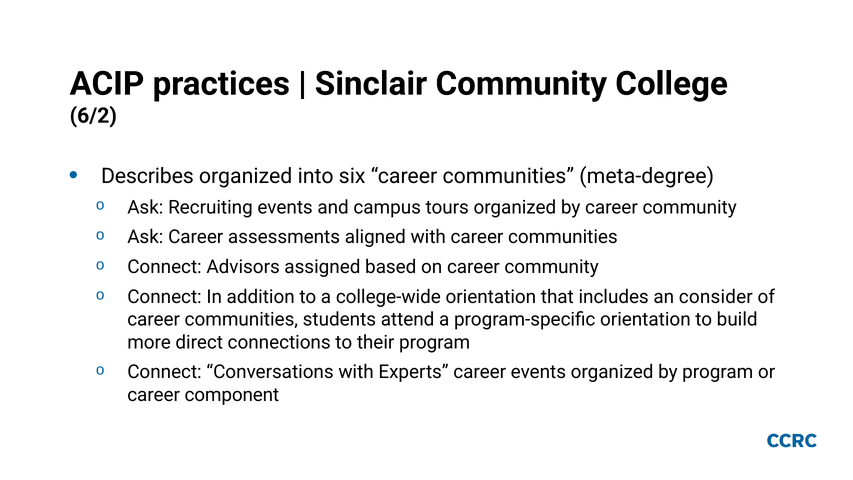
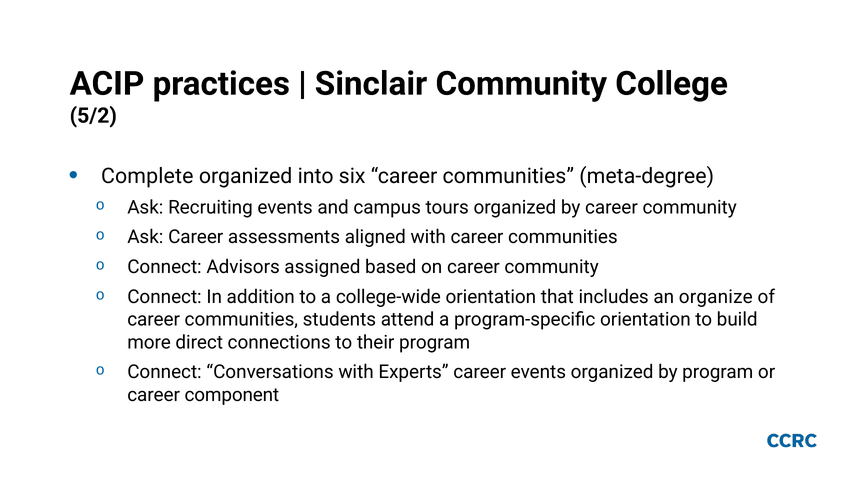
6/2: 6/2 -> 5/2
Describes: Describes -> Complete
consider: consider -> organize
